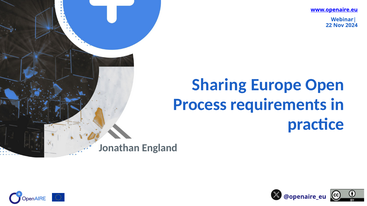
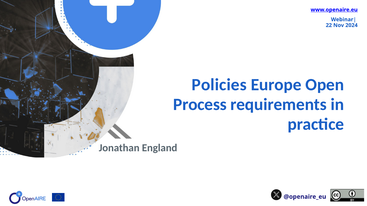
Sharing: Sharing -> Policies
